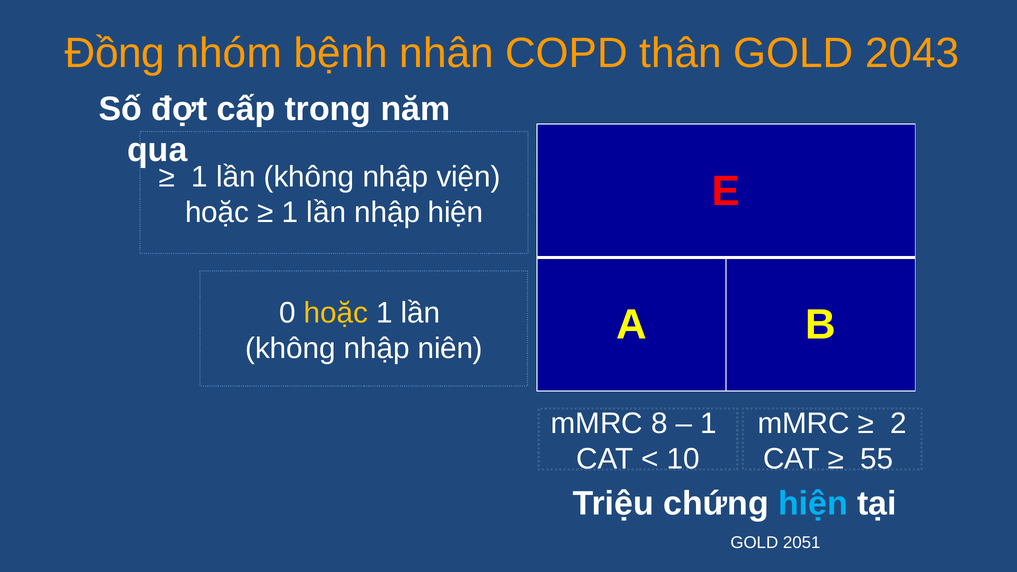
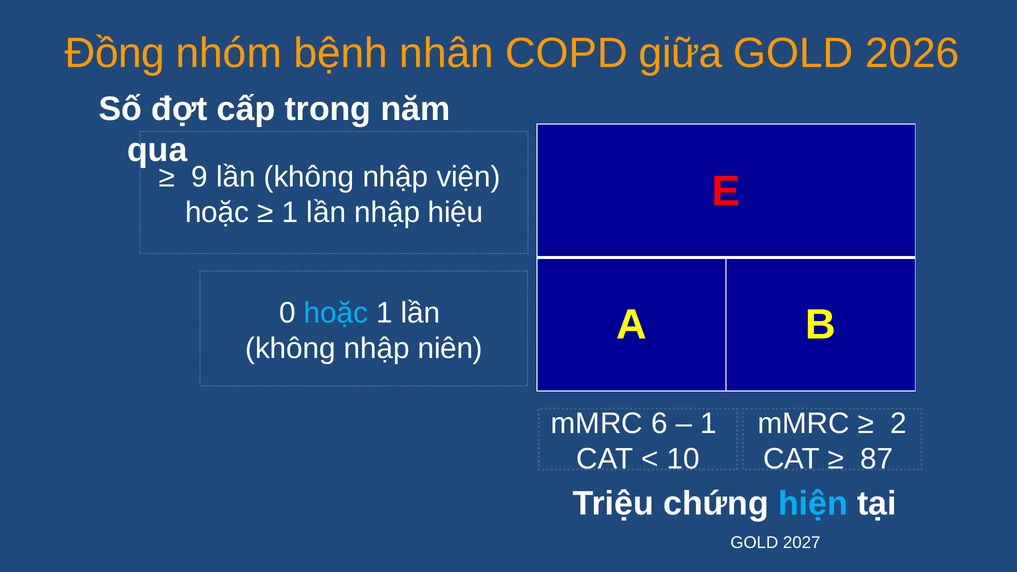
thân: thân -> giữa
2043: 2043 -> 2026
1 at (200, 177): 1 -> 9
nhập hiện: hiện -> hiệu
hoặc at (336, 313) colour: yellow -> light blue
8: 8 -> 6
55: 55 -> 87
2051: 2051 -> 2027
